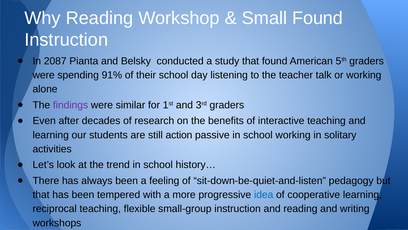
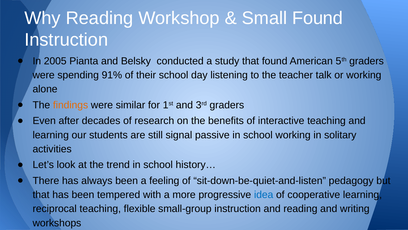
2087: 2087 -> 2005
findings colour: purple -> orange
action: action -> signal
